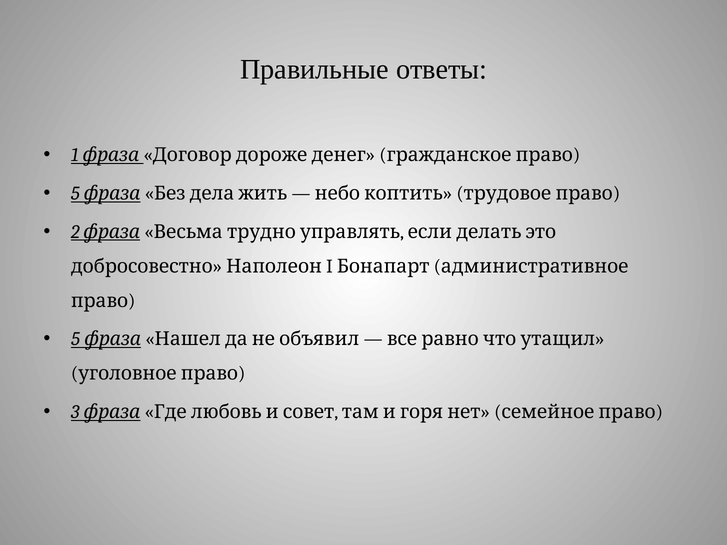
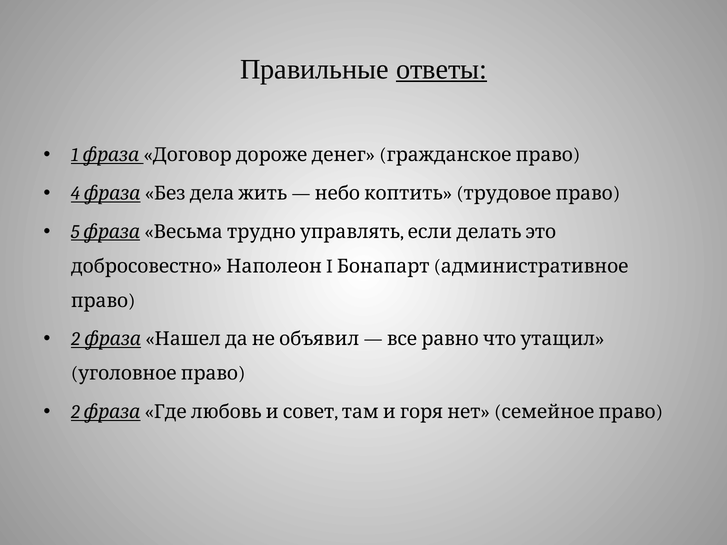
ответы underline: none -> present
5 at (75, 194): 5 -> 4
2: 2 -> 5
5 at (75, 339): 5 -> 2
3 at (75, 412): 3 -> 2
